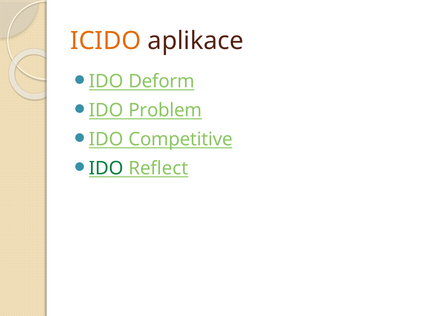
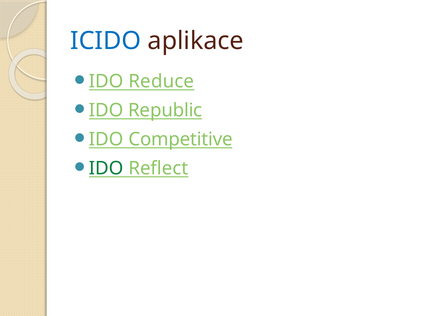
ICIDO colour: orange -> blue
Deform: Deform -> Reduce
Problem: Problem -> Republic
